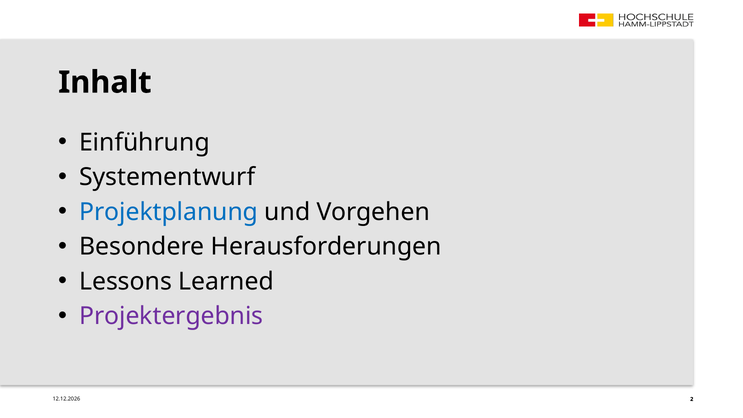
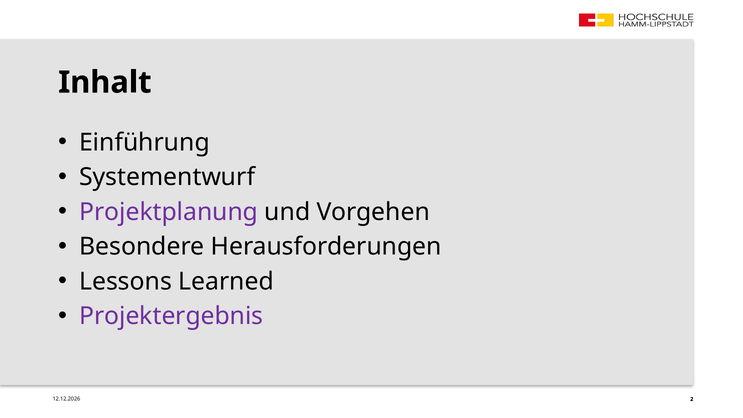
Projektplanung colour: blue -> purple
